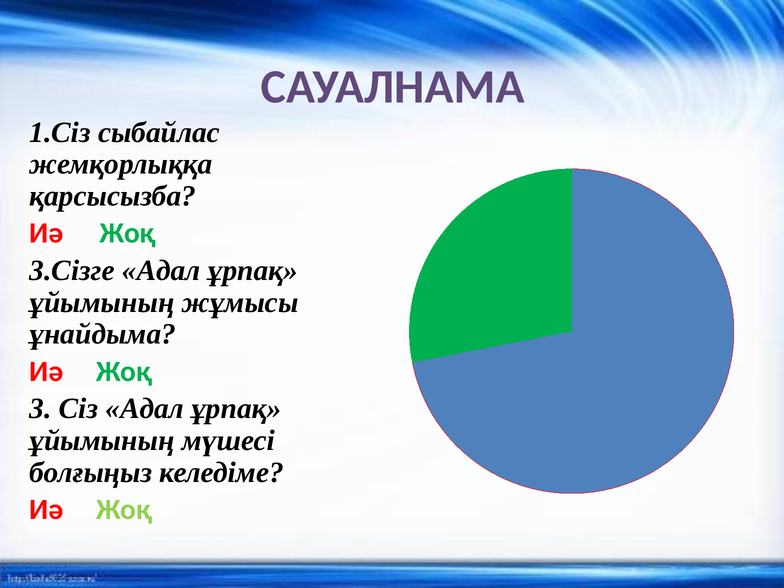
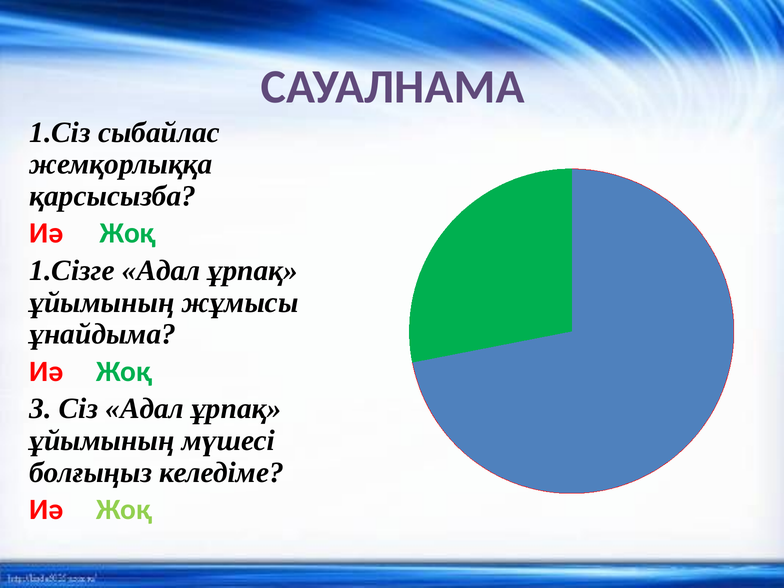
3.Сізге: 3.Сізге -> 1.Сізге
